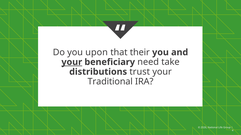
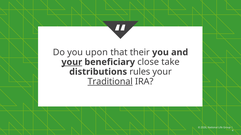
need: need -> close
trust: trust -> rules
Traditional underline: none -> present
